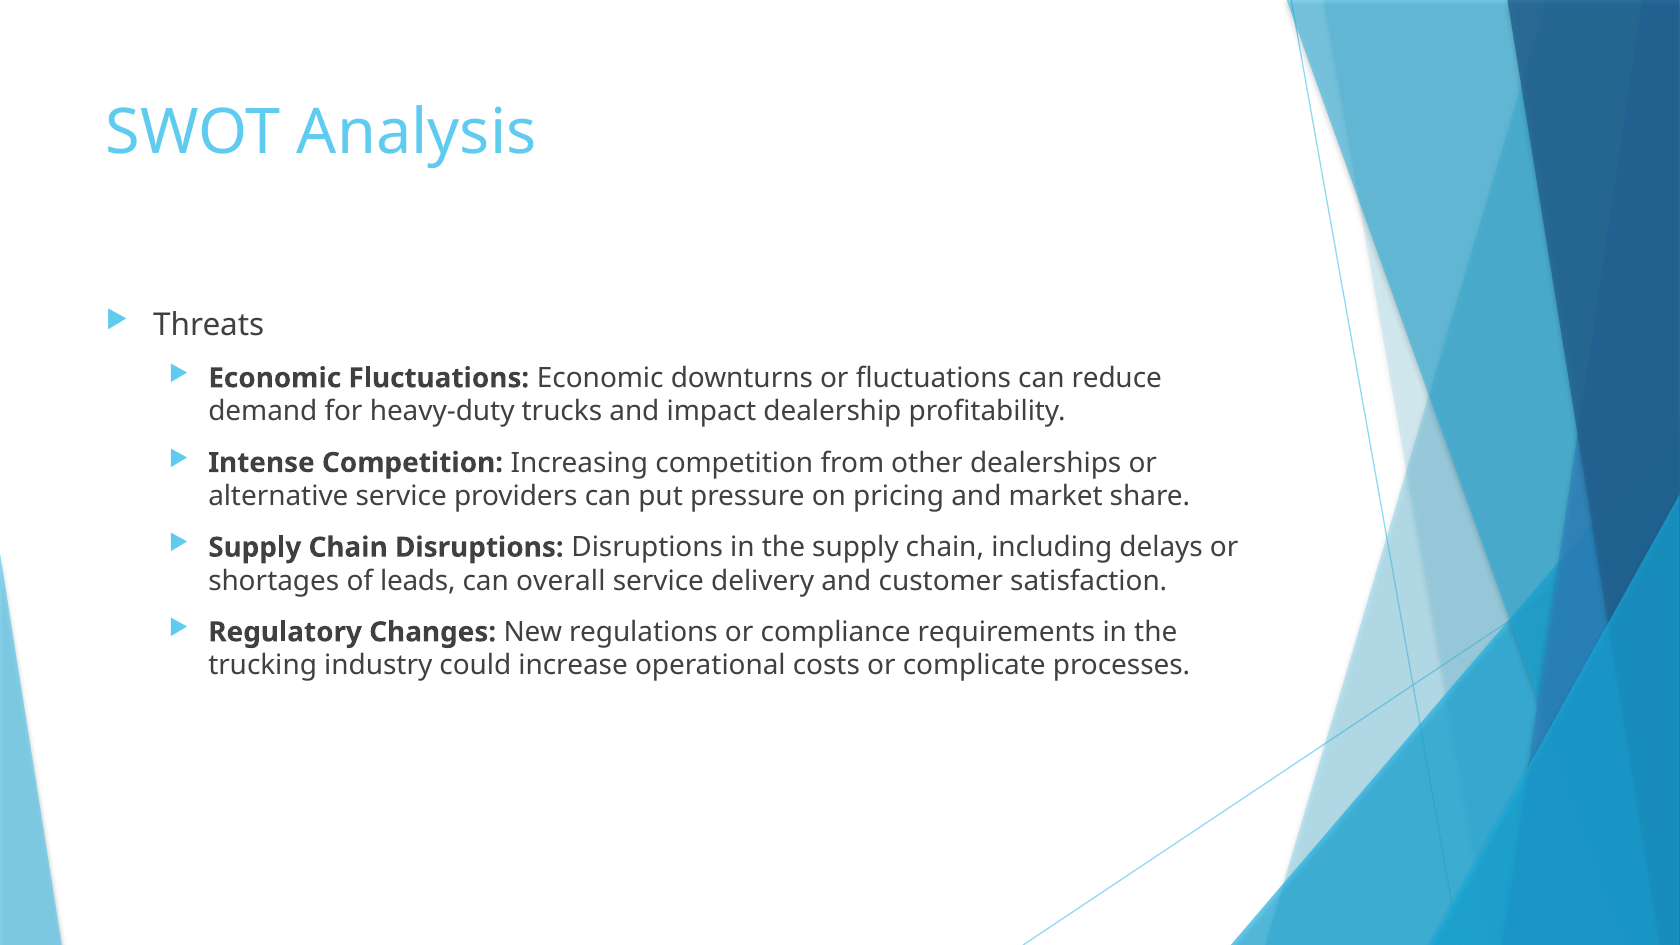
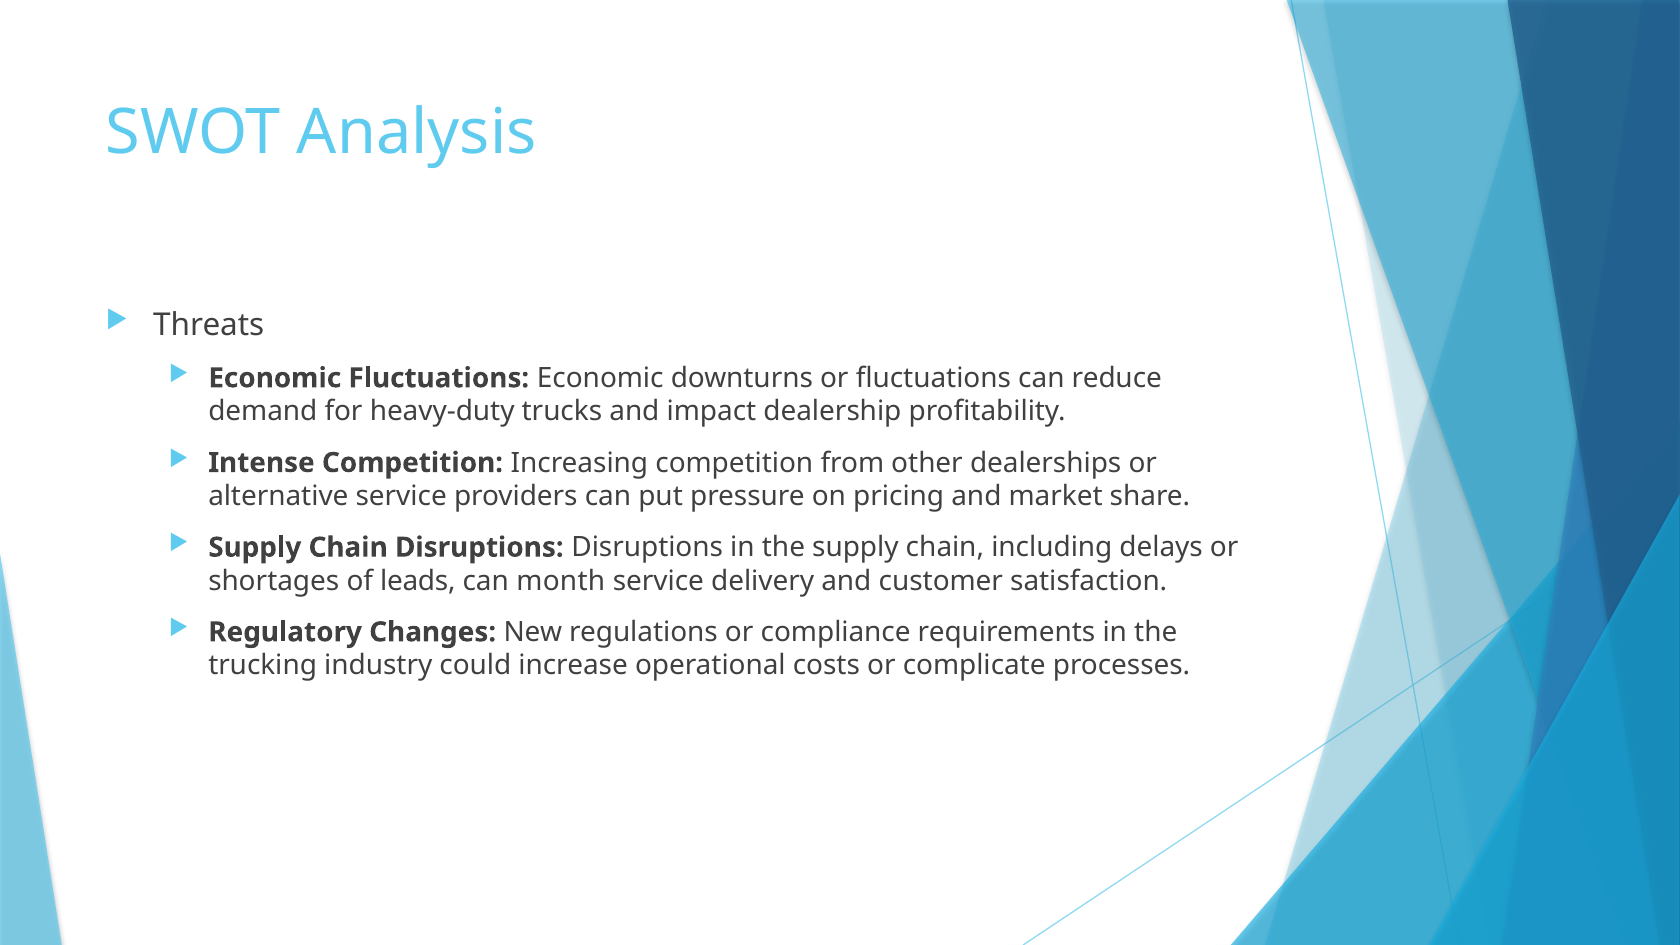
overall: overall -> month
